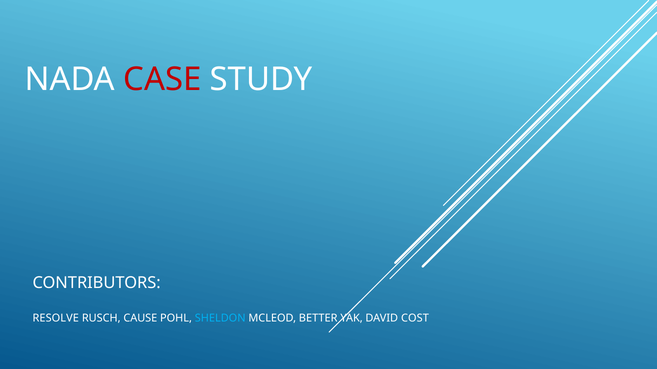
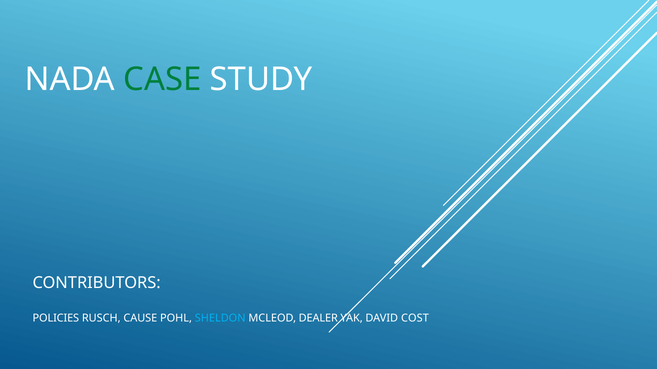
CASE colour: red -> green
RESOLVE: RESOLVE -> POLICIES
BETTER: BETTER -> DEALER
